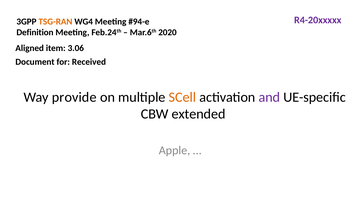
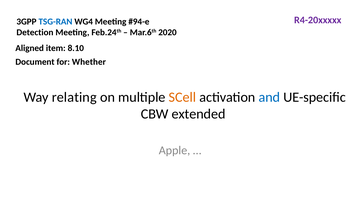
TSG-RAN colour: orange -> blue
Definition: Definition -> Detection
3.06: 3.06 -> 8.10
Received: Received -> Whether
provide: provide -> relating
and colour: purple -> blue
